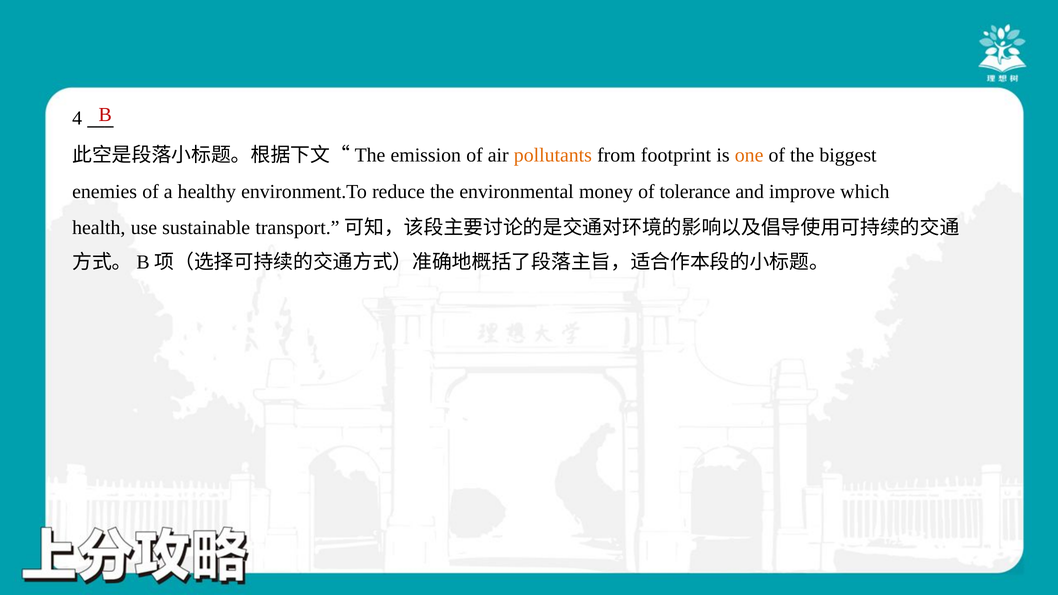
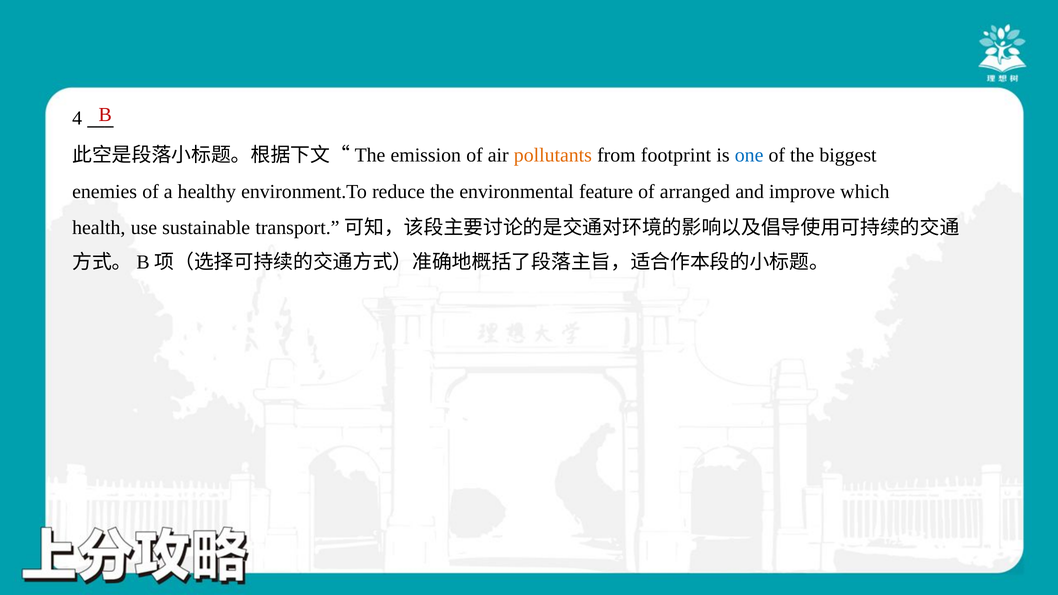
one colour: orange -> blue
money: money -> feature
tolerance: tolerance -> arranged
